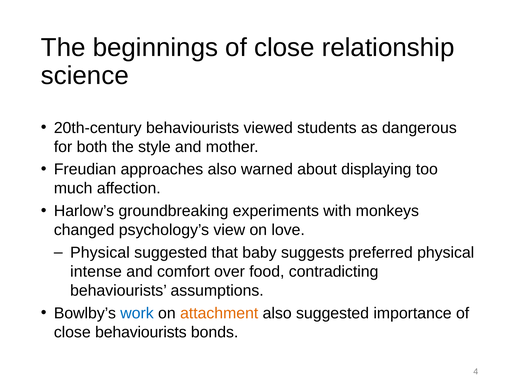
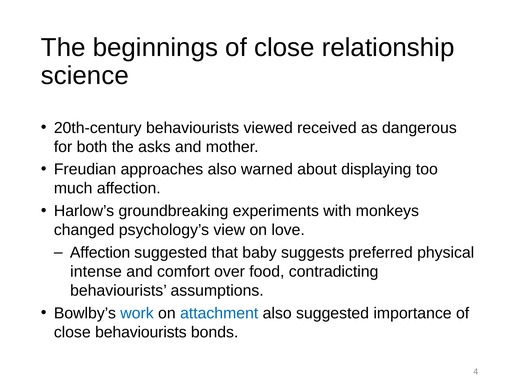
students: students -> received
style: style -> asks
Physical at (100, 253): Physical -> Affection
attachment colour: orange -> blue
